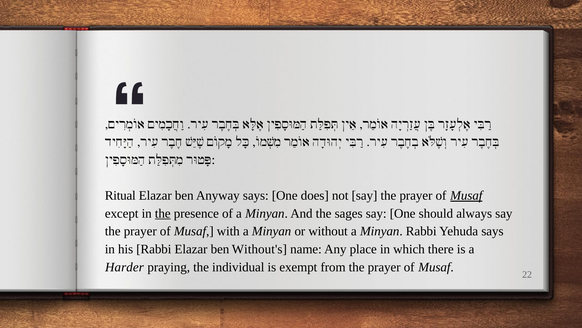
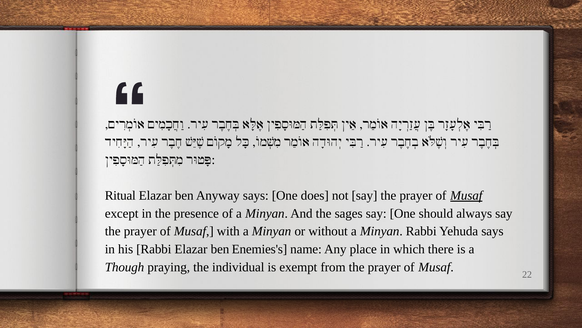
the at (163, 213) underline: present -> none
Without's: Without's -> Enemies's
Harder: Harder -> Though
